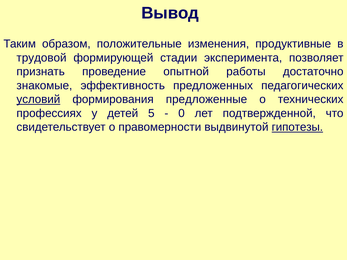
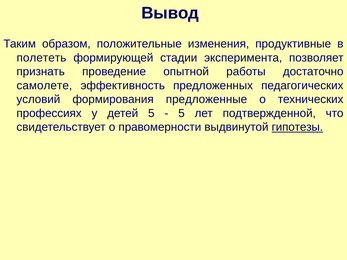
трудовой: трудовой -> полететь
знакомые: знакомые -> самолете
условий underline: present -> none
0 at (181, 113): 0 -> 5
